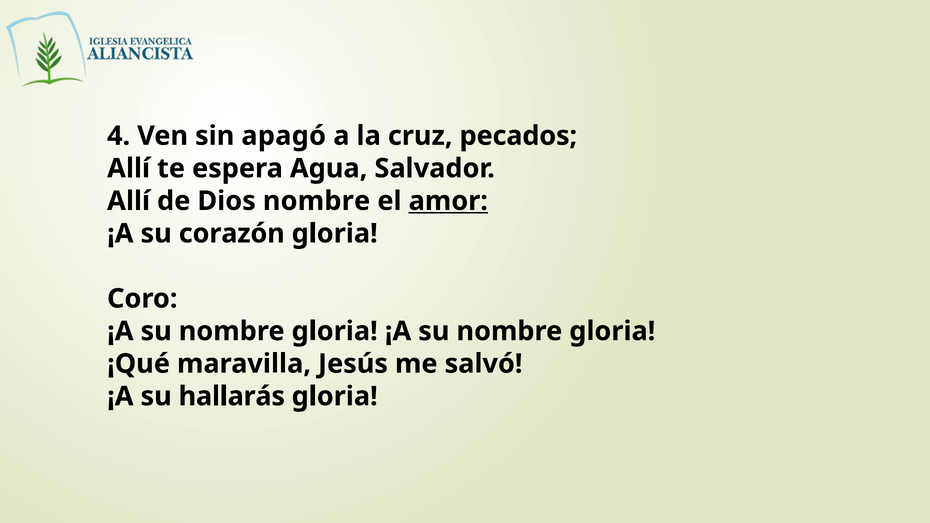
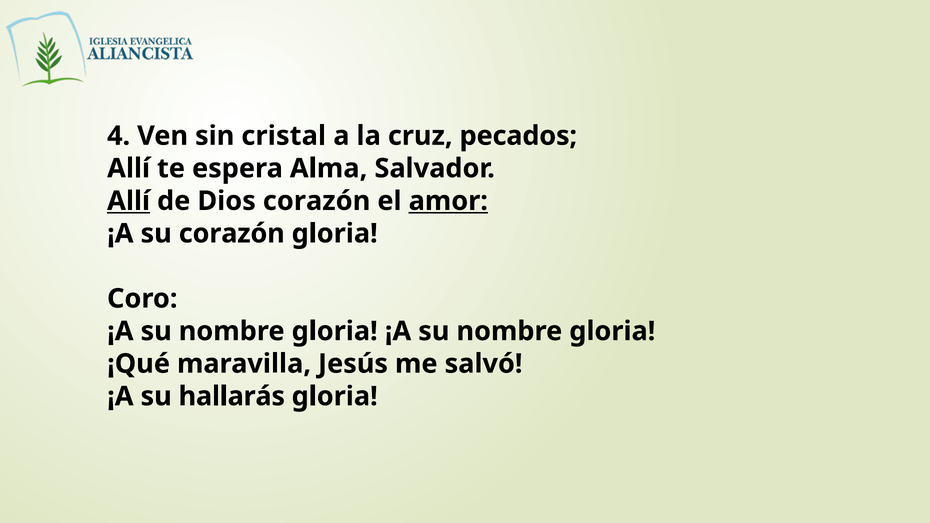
apagó: apagó -> cristal
Agua: Agua -> Alma
Allí at (129, 201) underline: none -> present
Dios nombre: nombre -> corazón
